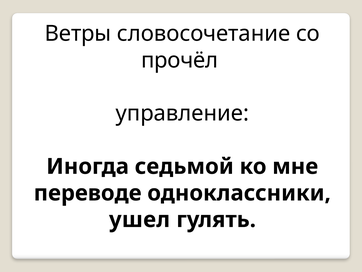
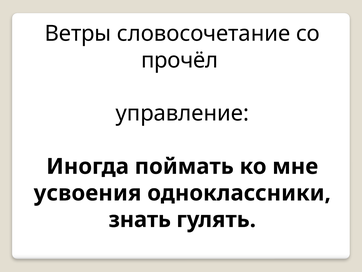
седьмой: седьмой -> поймать
переводе: переводе -> усвоения
ушел: ушел -> знать
